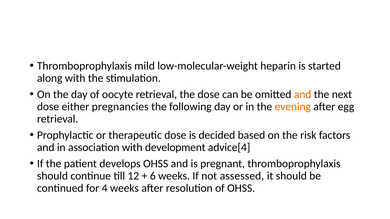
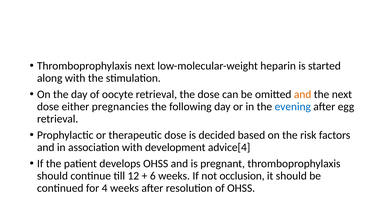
Thromboprophylaxis mild: mild -> next
evening colour: orange -> blue
assessed: assessed -> occlusion
